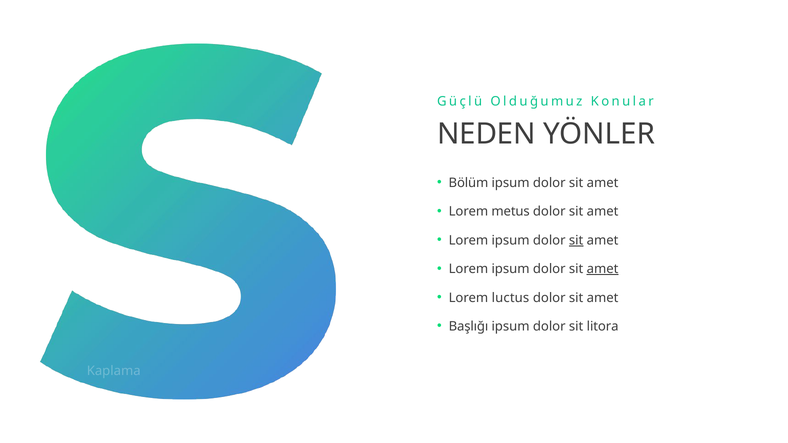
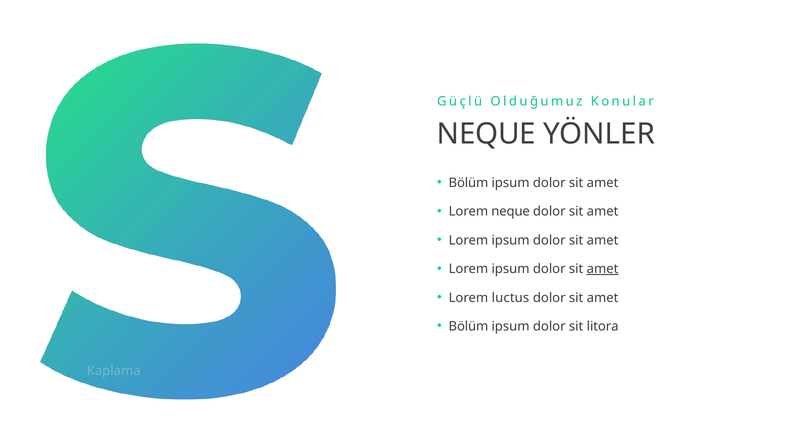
NEDEN at (486, 134): NEDEN -> NEQUE
Lorem metus: metus -> neque
sit at (576, 240) underline: present -> none
Başlığı at (468, 327): Başlığı -> Bölüm
